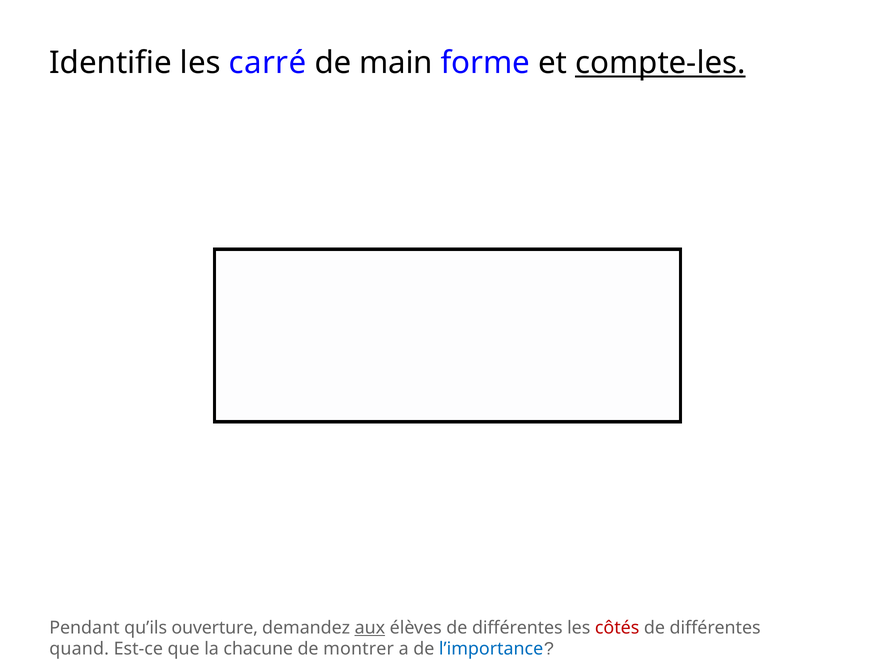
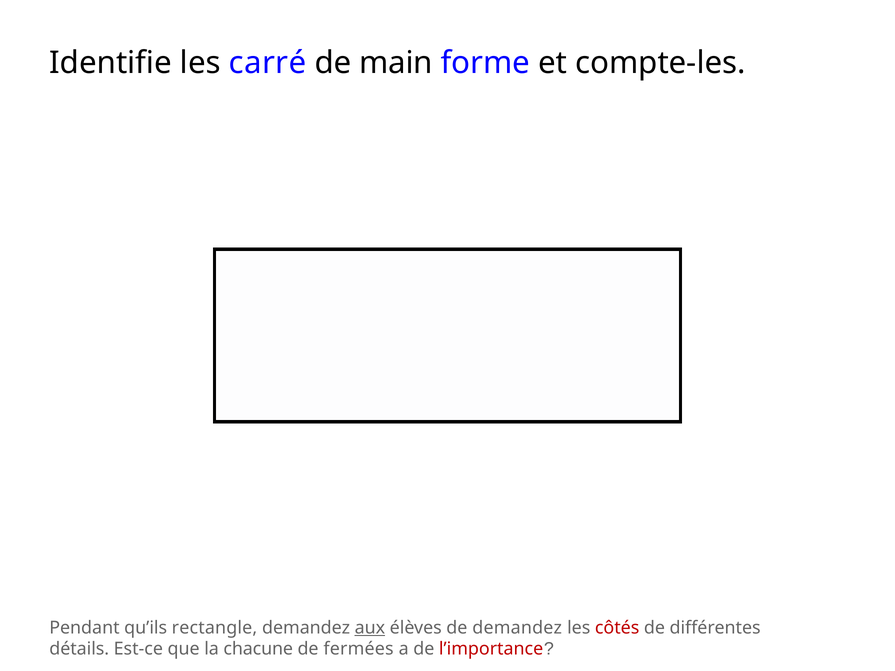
compte-les underline: present -> none
ouverture: ouverture -> rectangle
élèves de différentes: différentes -> demandez
quand: quand -> détails
montrer: montrer -> fermées
l’importance colour: blue -> red
